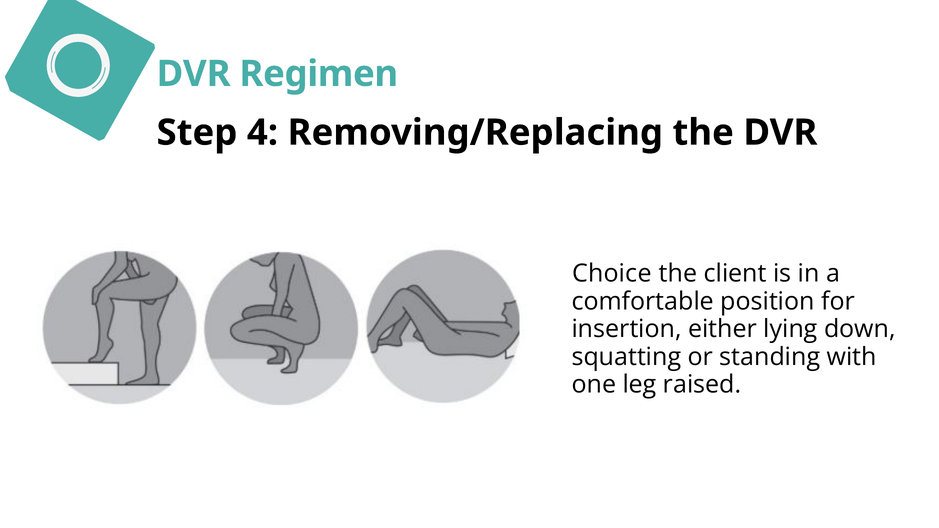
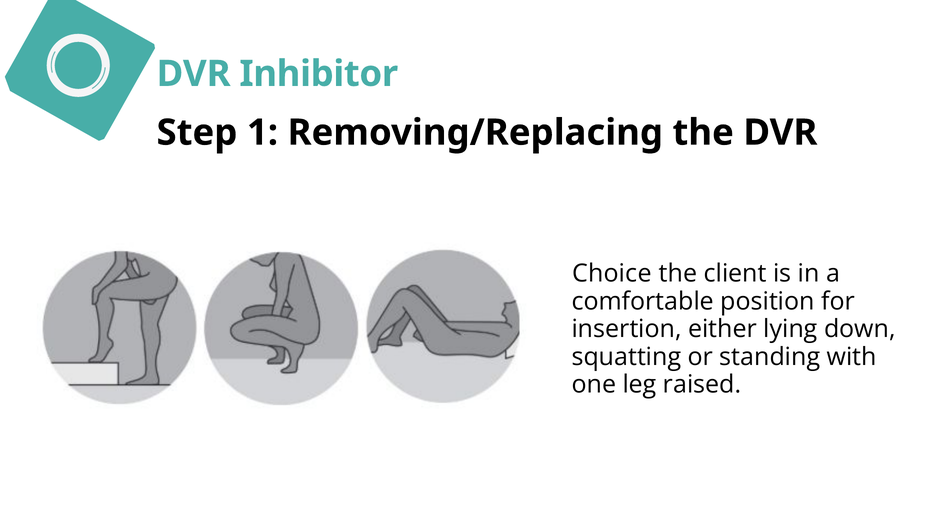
Regimen: Regimen -> Inhibitor
4: 4 -> 1
